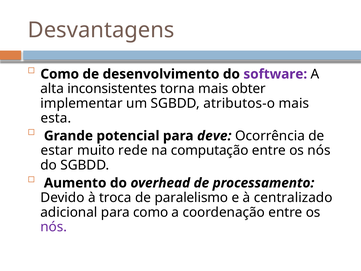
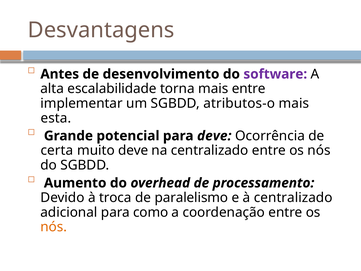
Como at (60, 74): Como -> Antes
inconsistentes: inconsistentes -> escalabilidade
mais obter: obter -> entre
estar: estar -> certa
muito rede: rede -> deve
na computação: computação -> centralizado
nós at (54, 227) colour: purple -> orange
